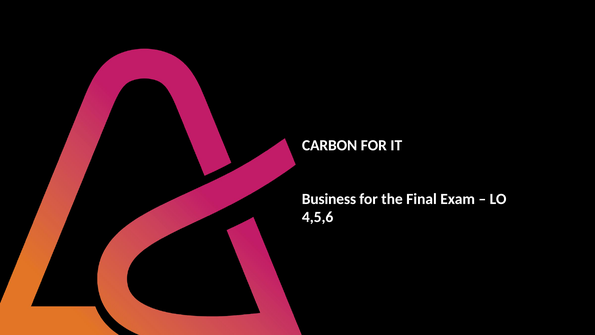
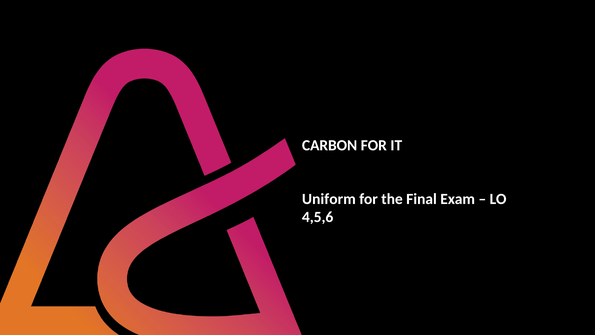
Business: Business -> Uniform
